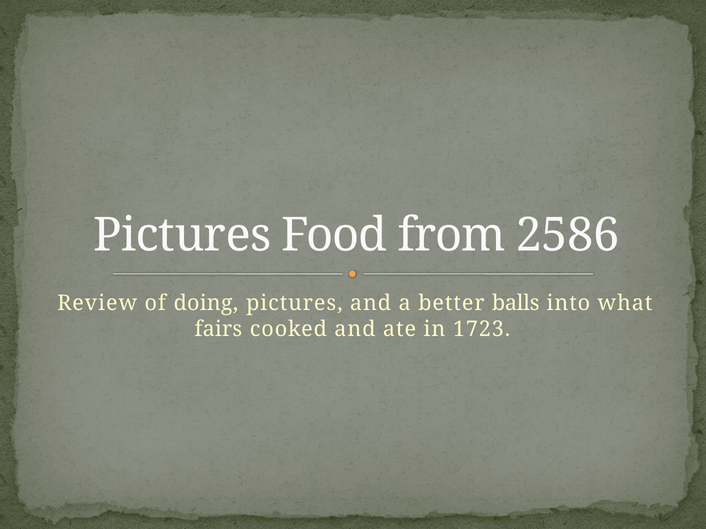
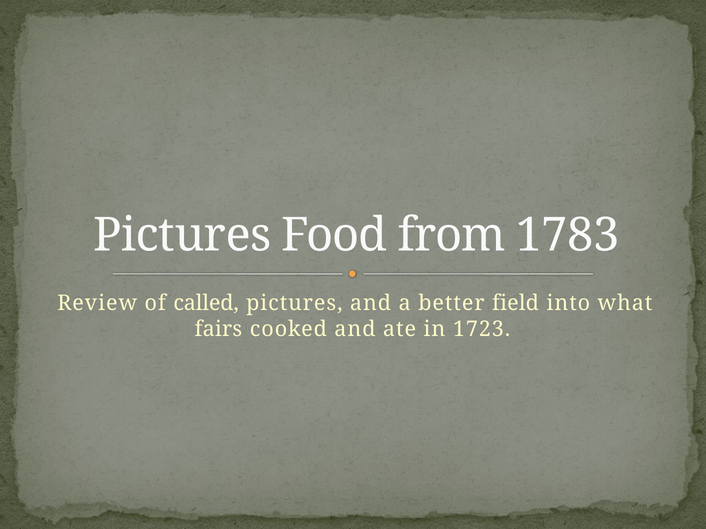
2586: 2586 -> 1783
doing: doing -> called
balls: balls -> field
